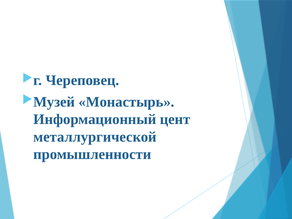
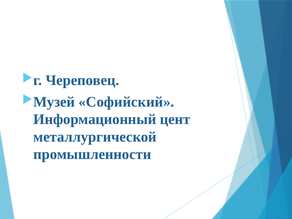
Монастырь: Монастырь -> Софийский
